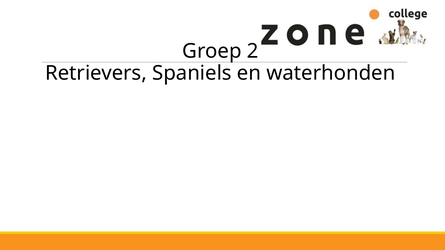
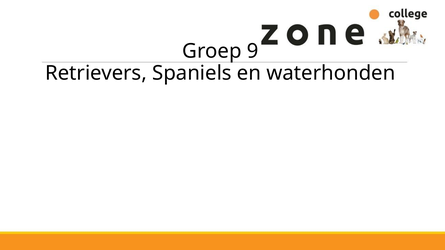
2: 2 -> 9
